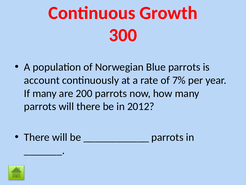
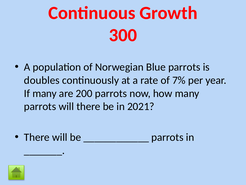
account: account -> doubles
2012: 2012 -> 2021
